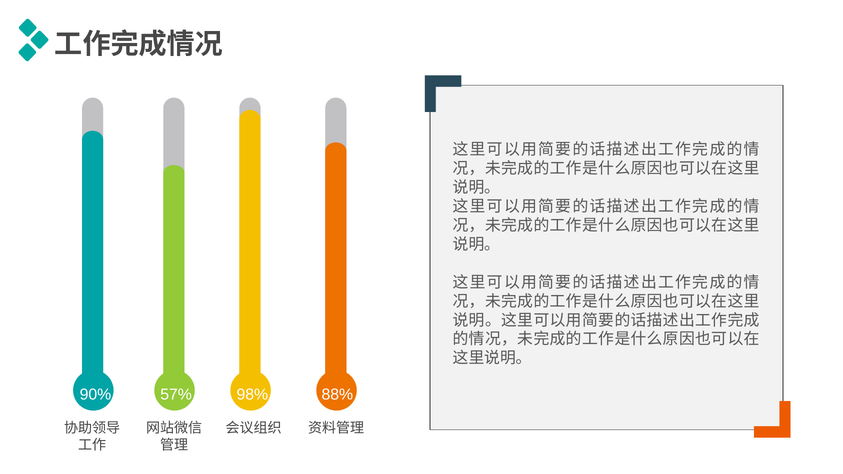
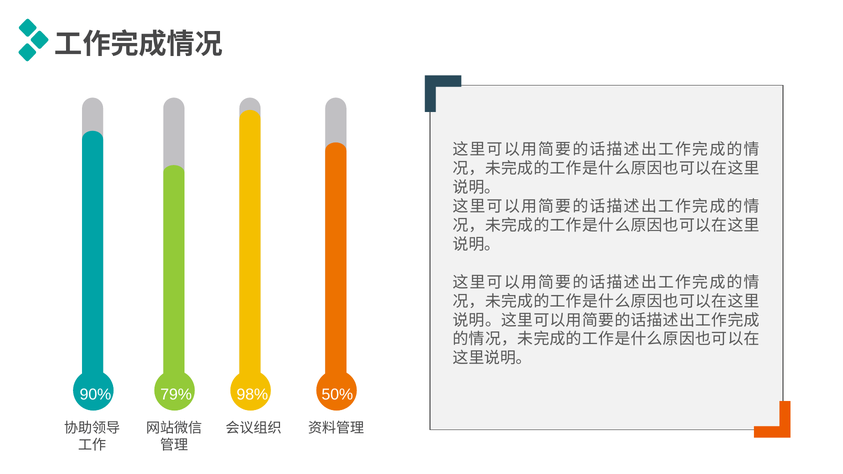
57%: 57% -> 79%
88%: 88% -> 50%
